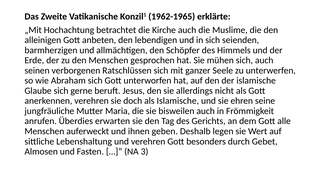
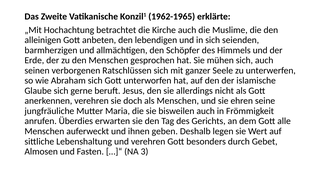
als Islamische: Islamische -> Menschen
